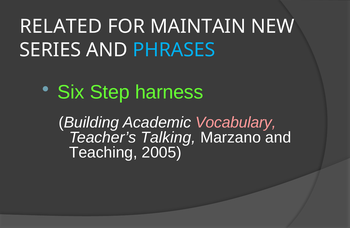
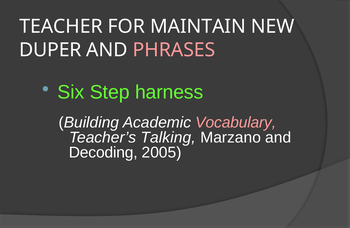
RELATED: RELATED -> TEACHER
SERIES: SERIES -> DUPER
PHRASES colour: light blue -> pink
Teaching: Teaching -> Decoding
